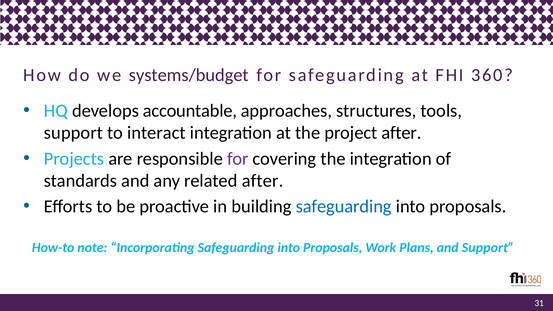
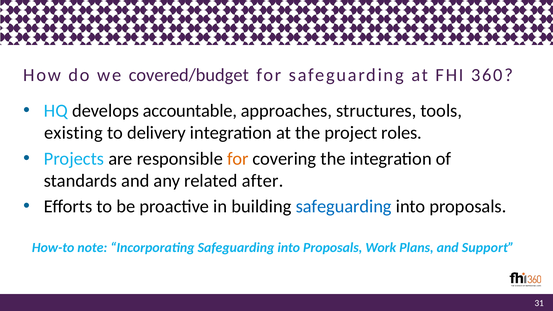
systems/budget: systems/budget -> covered/budget
support at (74, 133): support -> existing
interact: interact -> delivery
project after: after -> roles
for at (238, 159) colour: purple -> orange
